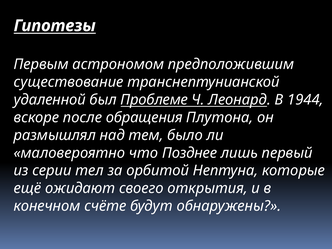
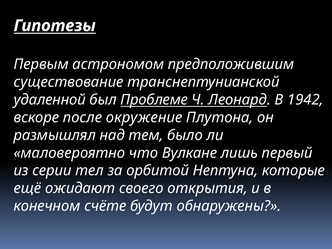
1944: 1944 -> 1942
обращения: обращения -> окружение
Позднее: Позднее -> Вулкане
